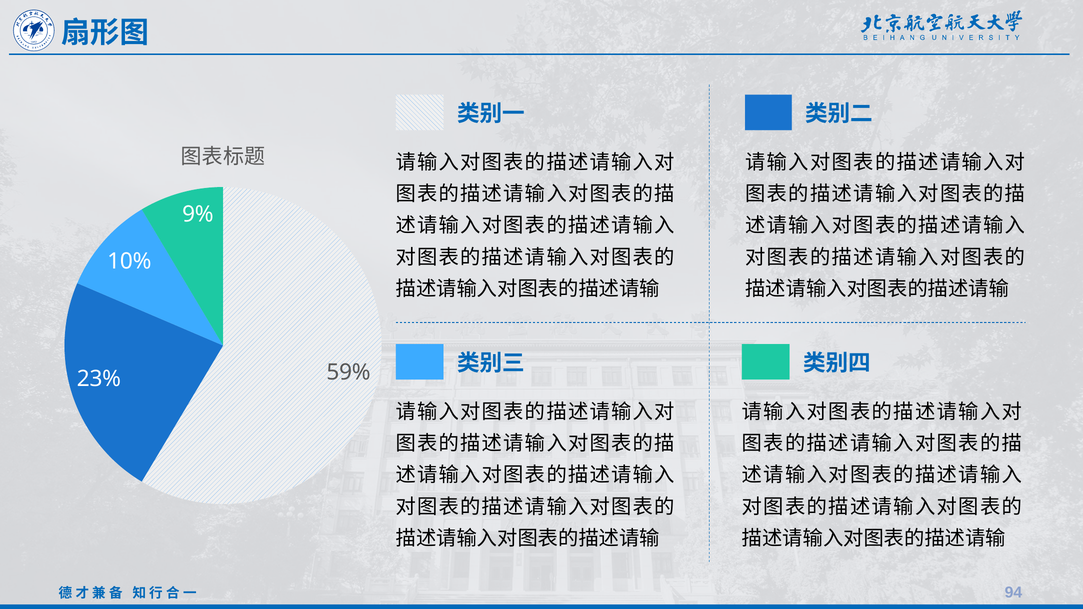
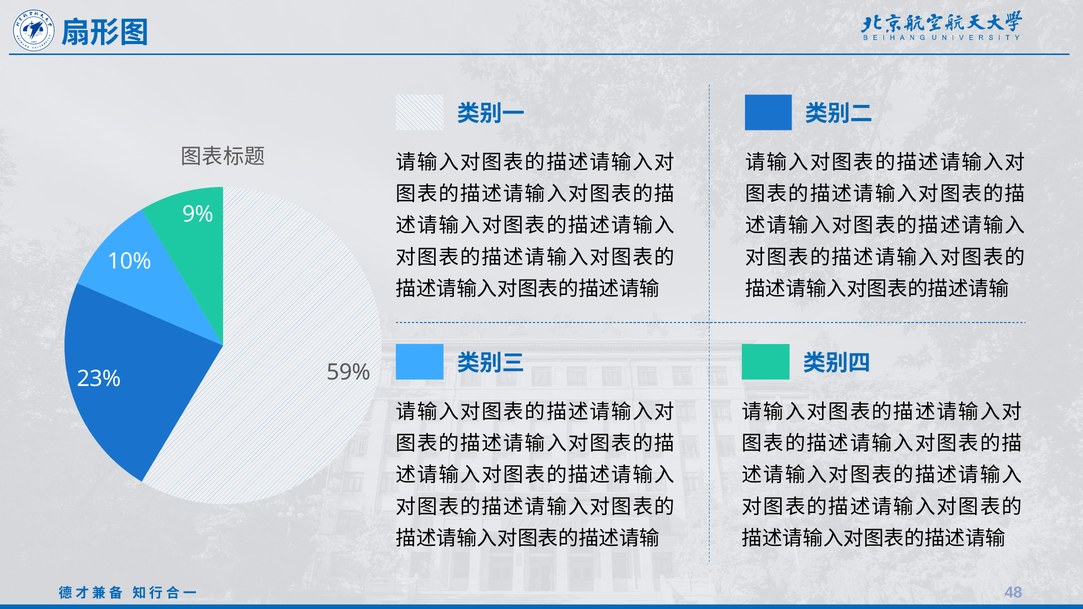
94: 94 -> 48
